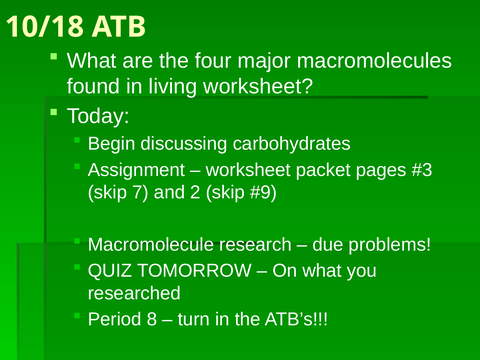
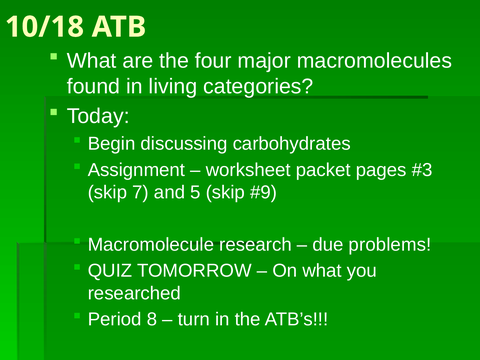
living worksheet: worksheet -> categories
2: 2 -> 5
